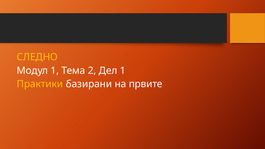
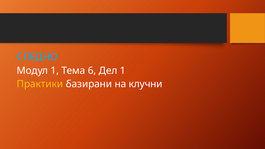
СЛЕДНО colour: yellow -> light blue
2: 2 -> 6
првите: првите -> клучни
